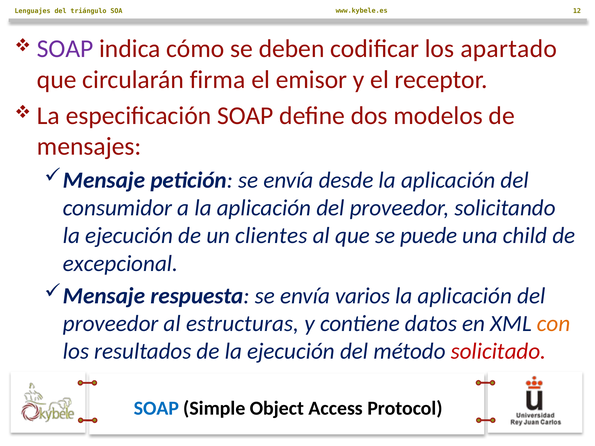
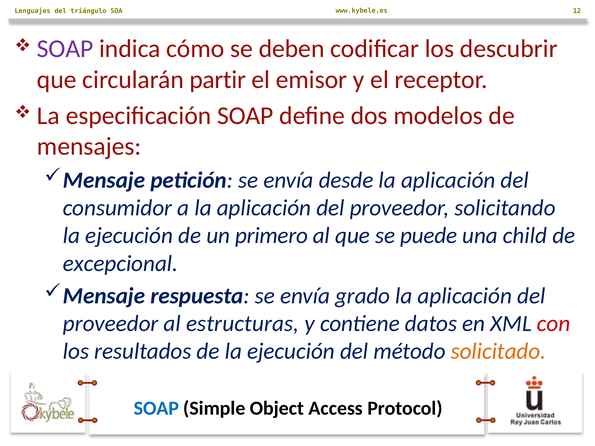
apartado: apartado -> descubrir
firma: firma -> partir
clientes: clientes -> primero
varios: varios -> grado
con colour: orange -> red
solicitado colour: red -> orange
